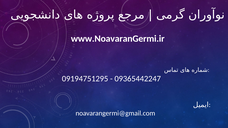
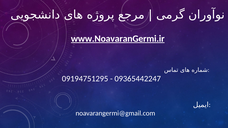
www.NoavaranGermi.ir underline: none -> present
